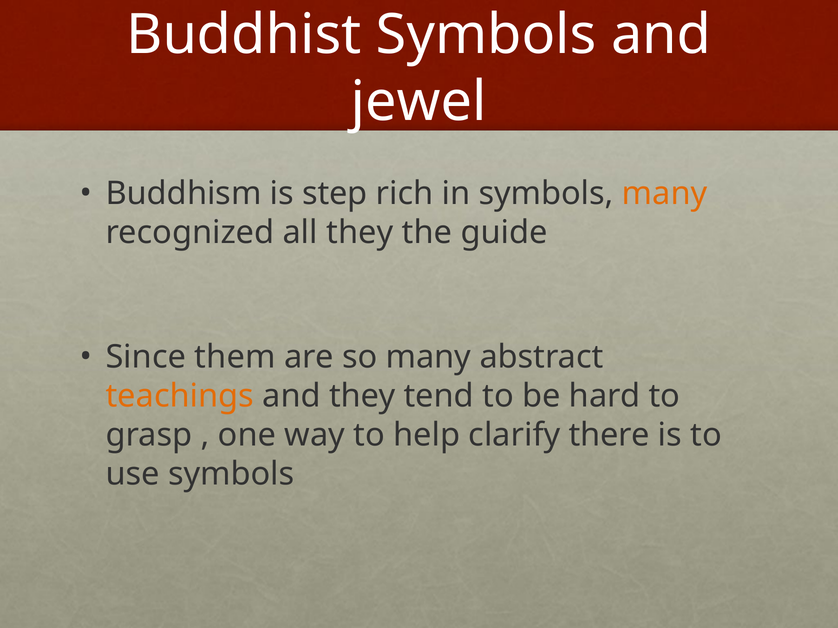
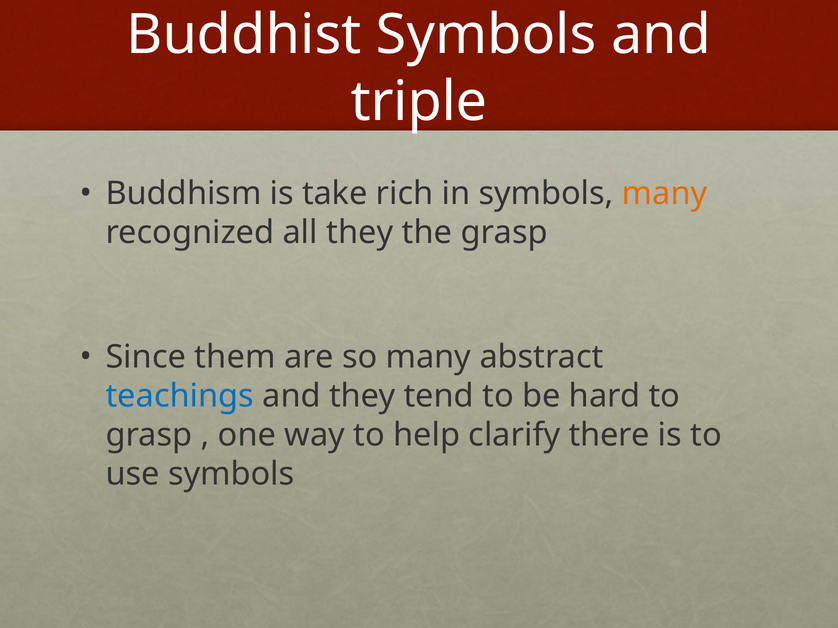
jewel: jewel -> triple
step: step -> take
the guide: guide -> grasp
teachings colour: orange -> blue
